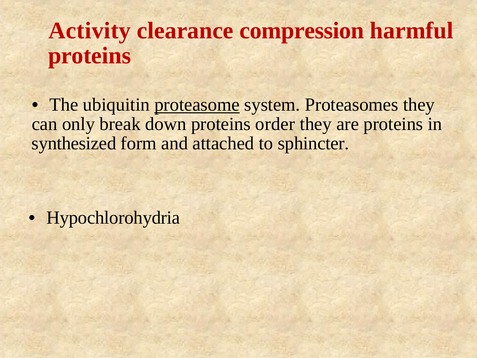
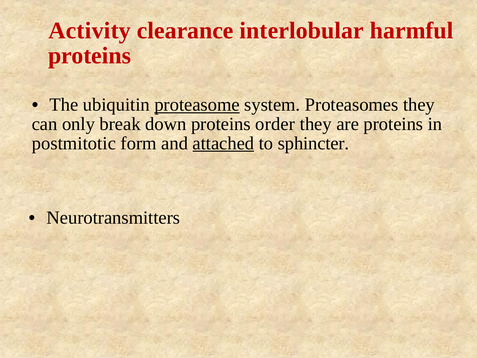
compression: compression -> interlobular
synthesized: synthesized -> postmitotic
attached underline: none -> present
Hypochlorohydria: Hypochlorohydria -> Neurotransmitters
